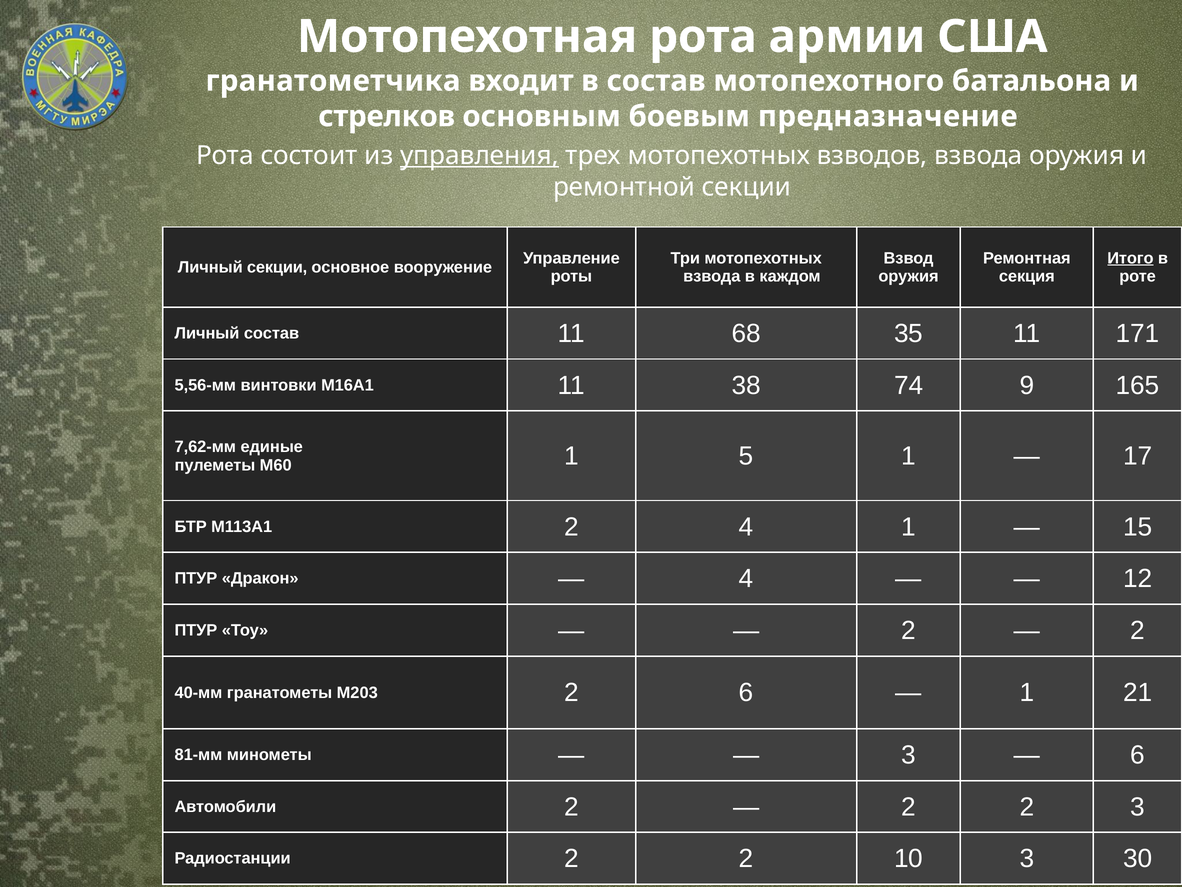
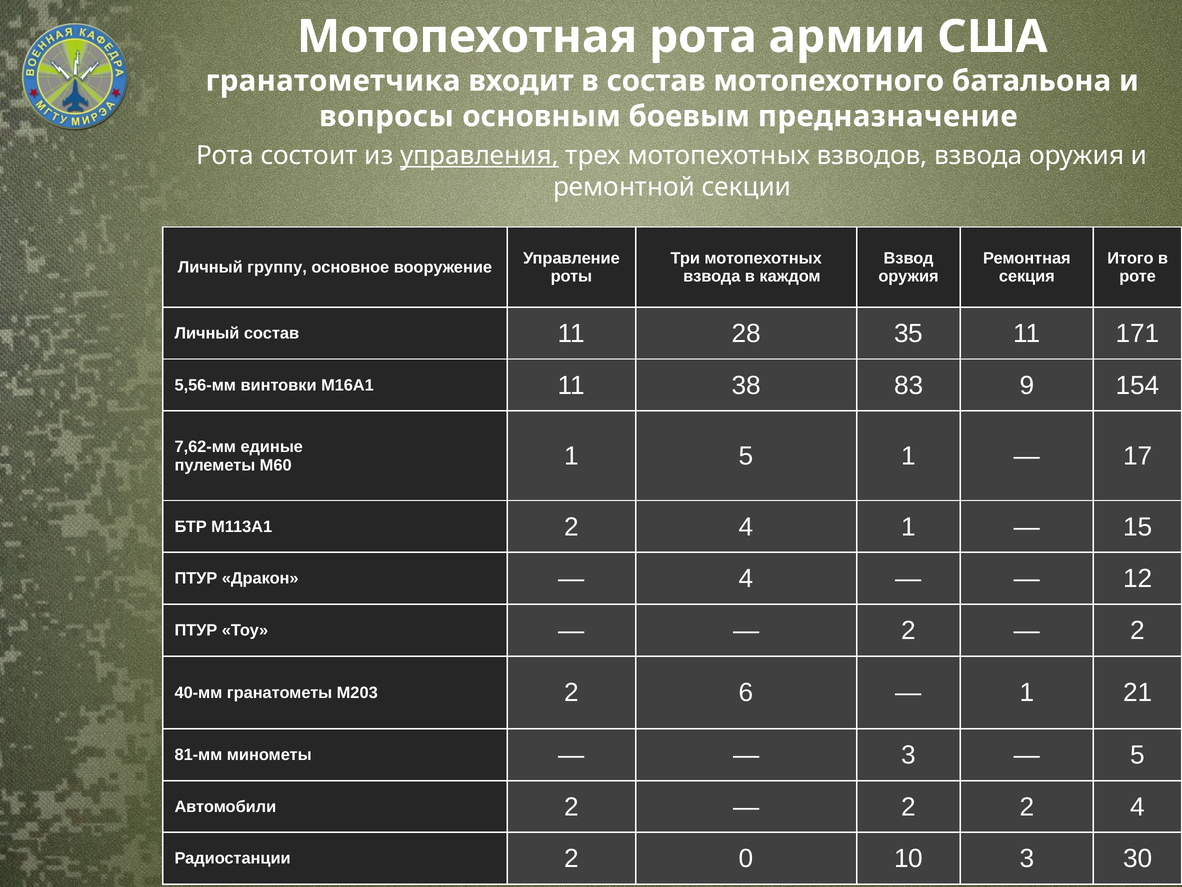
стрелков: стрелков -> вопросы
Итого underline: present -> none
Личный секции: секции -> группу
68: 68 -> 28
74: 74 -> 83
165: 165 -> 154
6 at (1138, 755): 6 -> 5
2 2 3: 3 -> 4
Радиостанции 2 2: 2 -> 0
